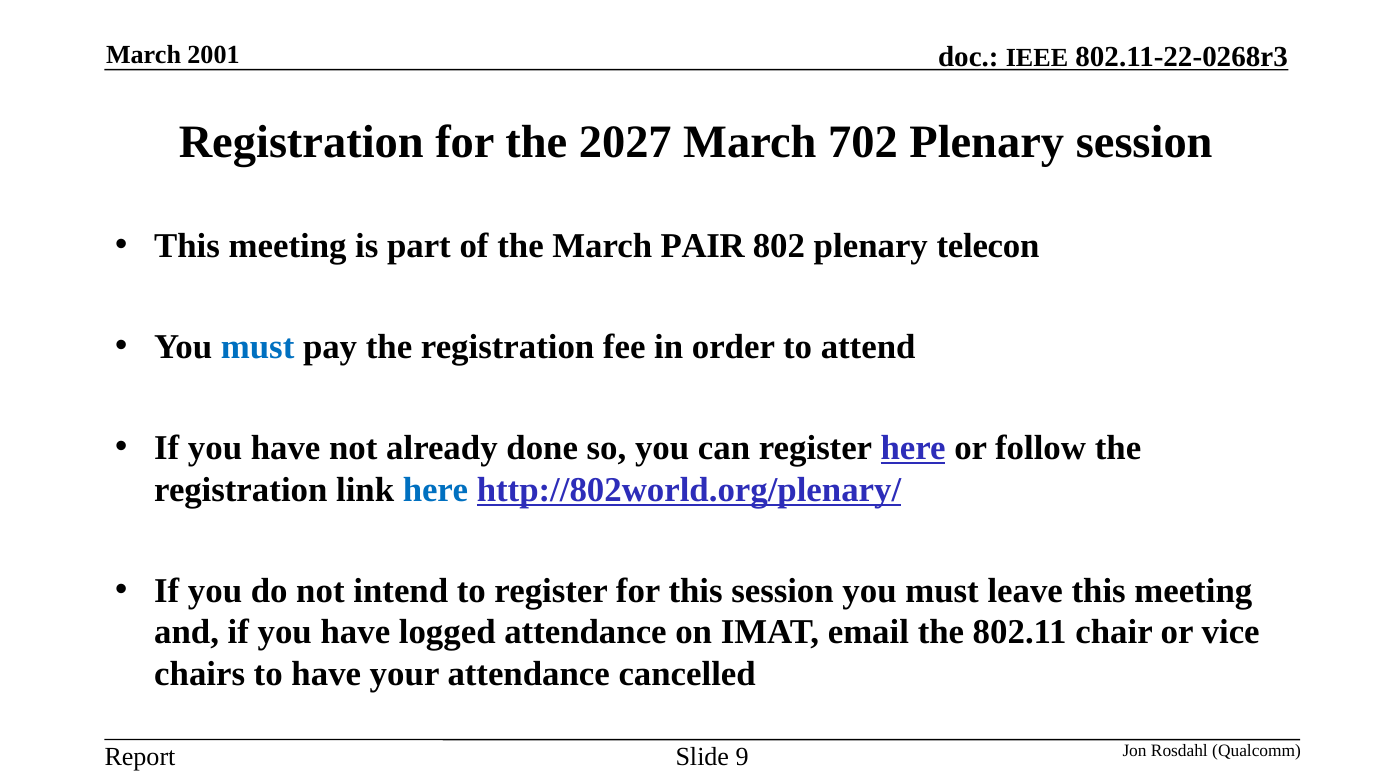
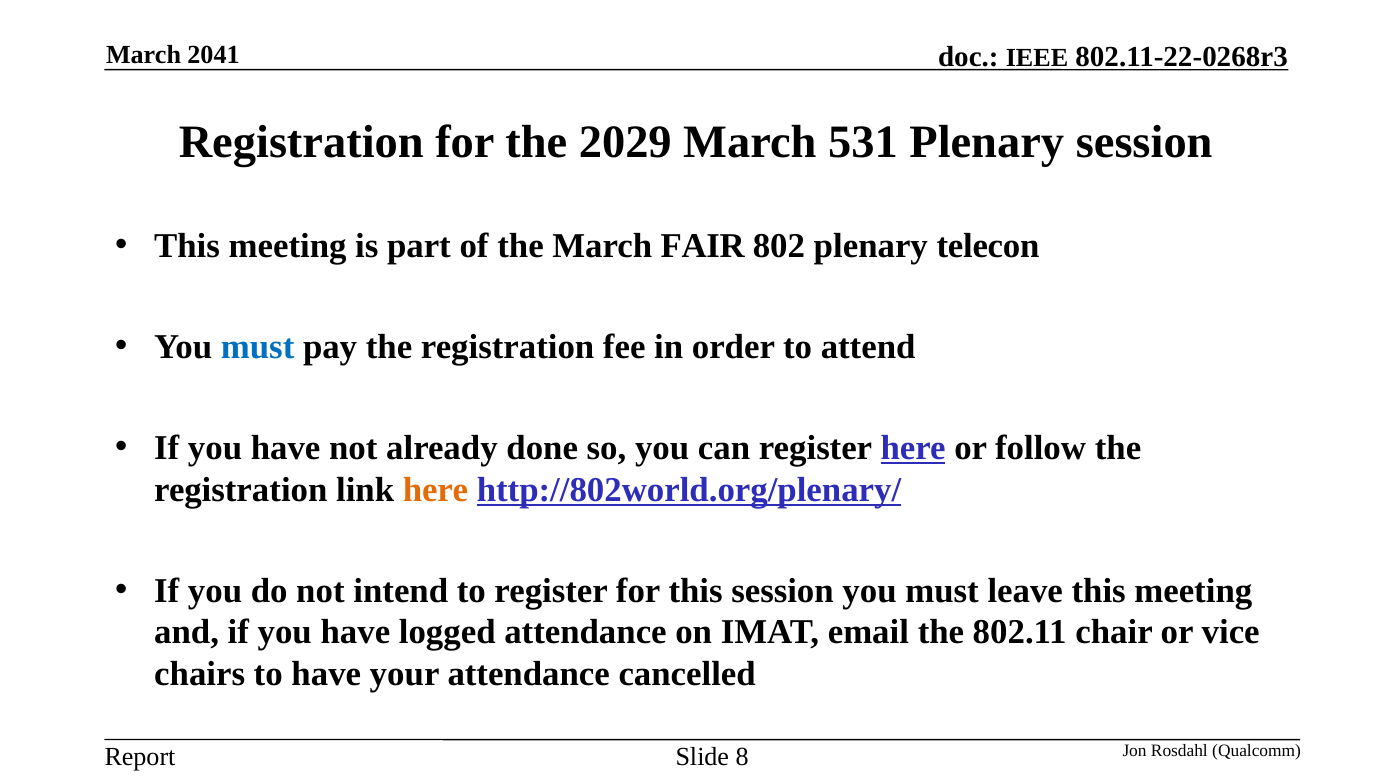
2001: 2001 -> 2041
2027: 2027 -> 2029
702: 702 -> 531
PAIR: PAIR -> FAIR
here at (435, 490) colour: blue -> orange
9: 9 -> 8
